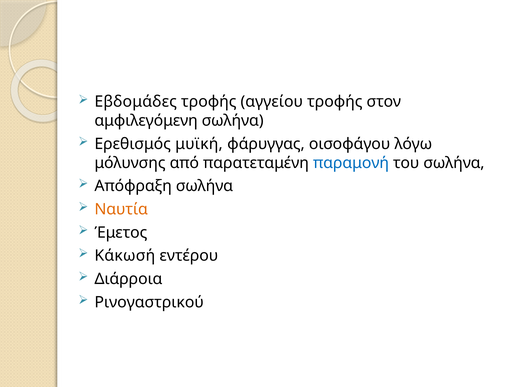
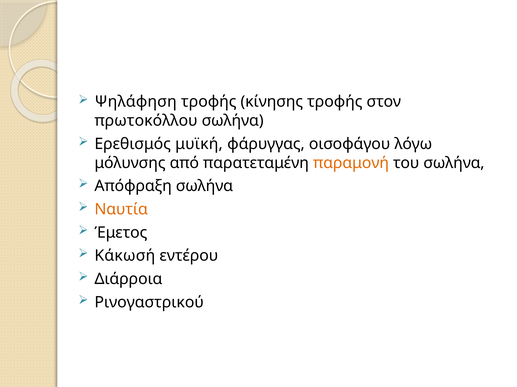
Εβδομάδες: Εβδομάδες -> Ψηλάφηση
αγγείου: αγγείου -> κίνησης
αμφιλεγόμενη: αμφιλεγόμενη -> πρωτοκόλλου
παραμονή colour: blue -> orange
